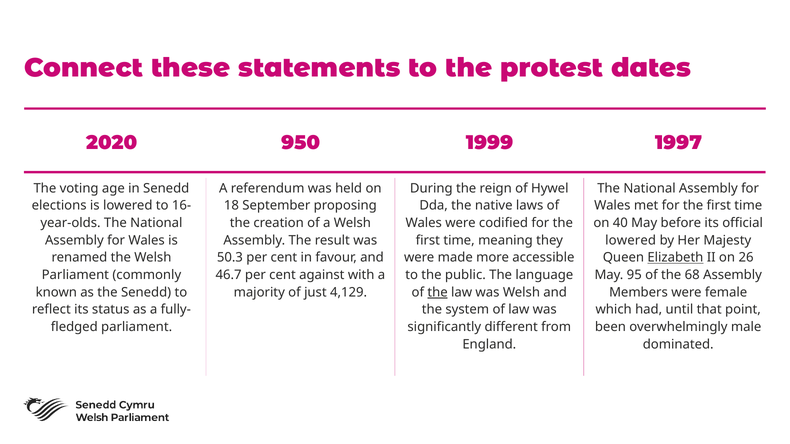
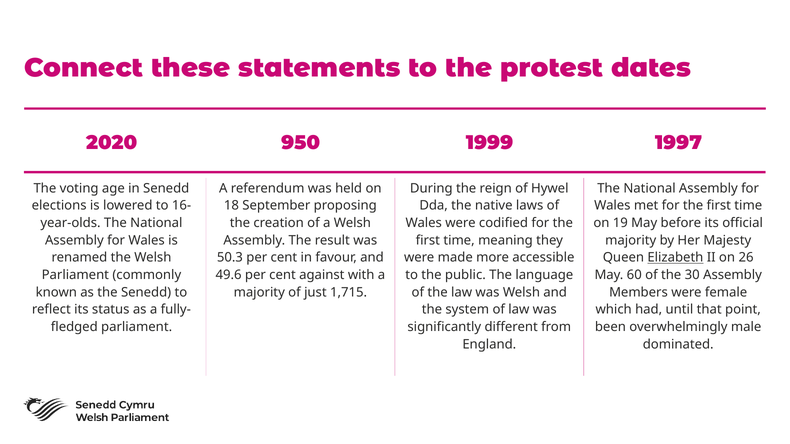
40: 40 -> 19
lowered at (631, 240): lowered -> majority
46.7: 46.7 -> 49.6
95: 95 -> 60
68: 68 -> 30
4,129: 4,129 -> 1,715
the at (438, 293) underline: present -> none
